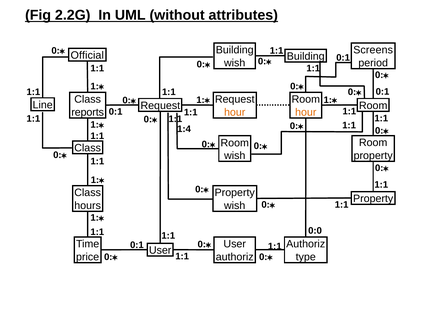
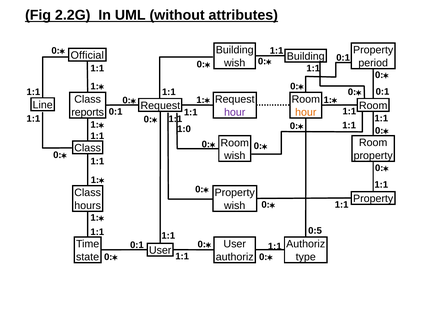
Screens at (373, 50): Screens -> Property
hour at (235, 112) colour: orange -> purple
1:4: 1:4 -> 1:0
0:0: 0:0 -> 0:5
price: price -> state
